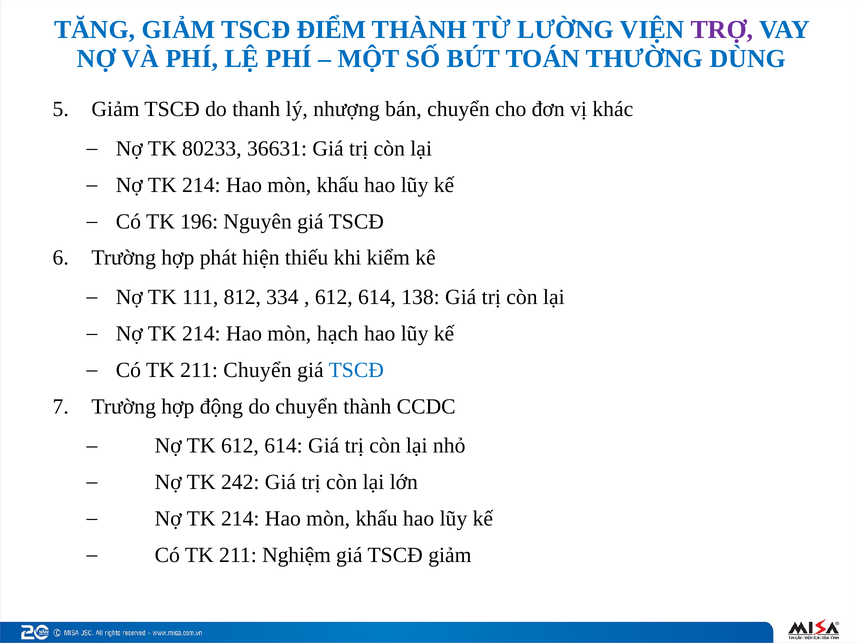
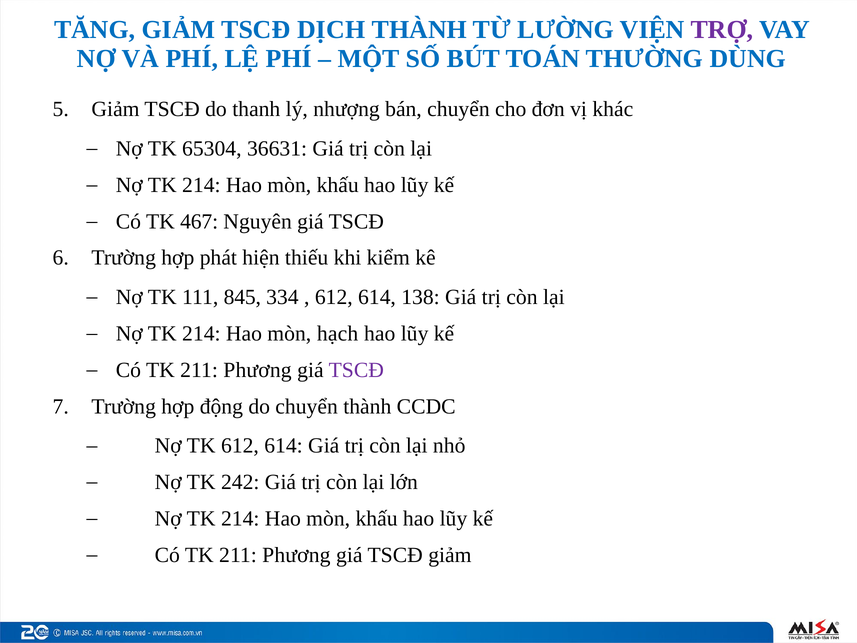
ĐIỂM: ĐIỂM -> DỊCH
80233: 80233 -> 65304
196: 196 -> 467
812: 812 -> 845
Chuyển at (257, 370): Chuyển -> Phương
TSCĐ at (356, 370) colour: blue -> purple
Nghiệm at (297, 555): Nghiệm -> Phương
